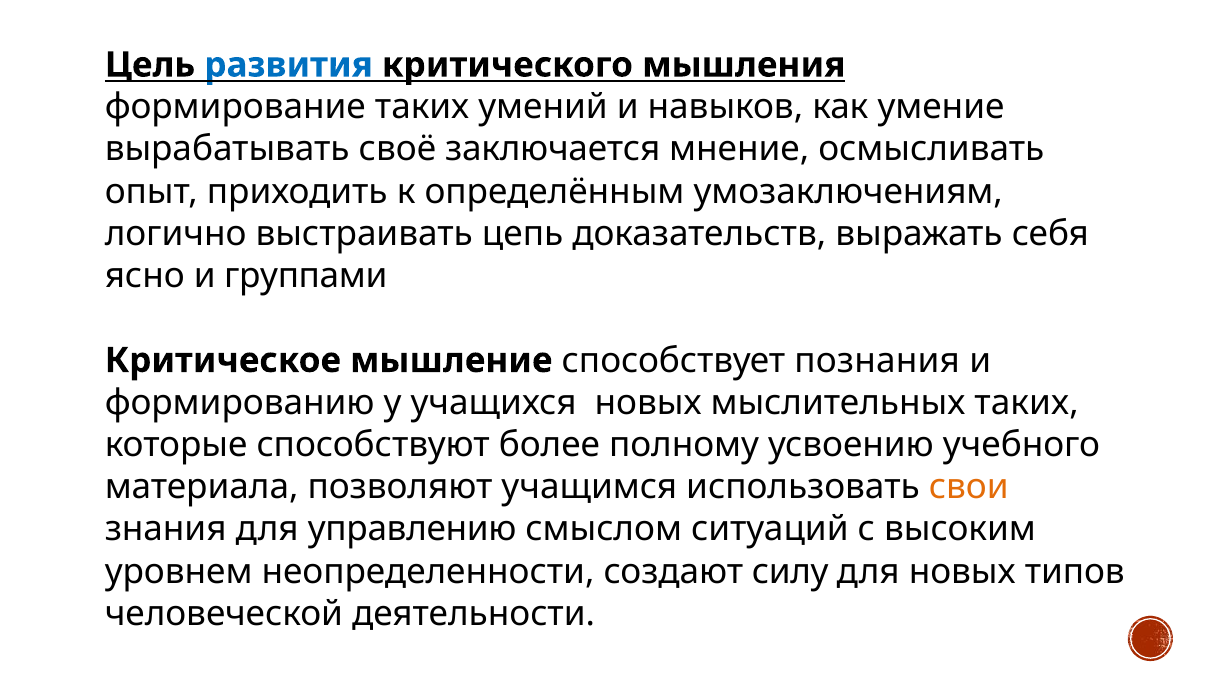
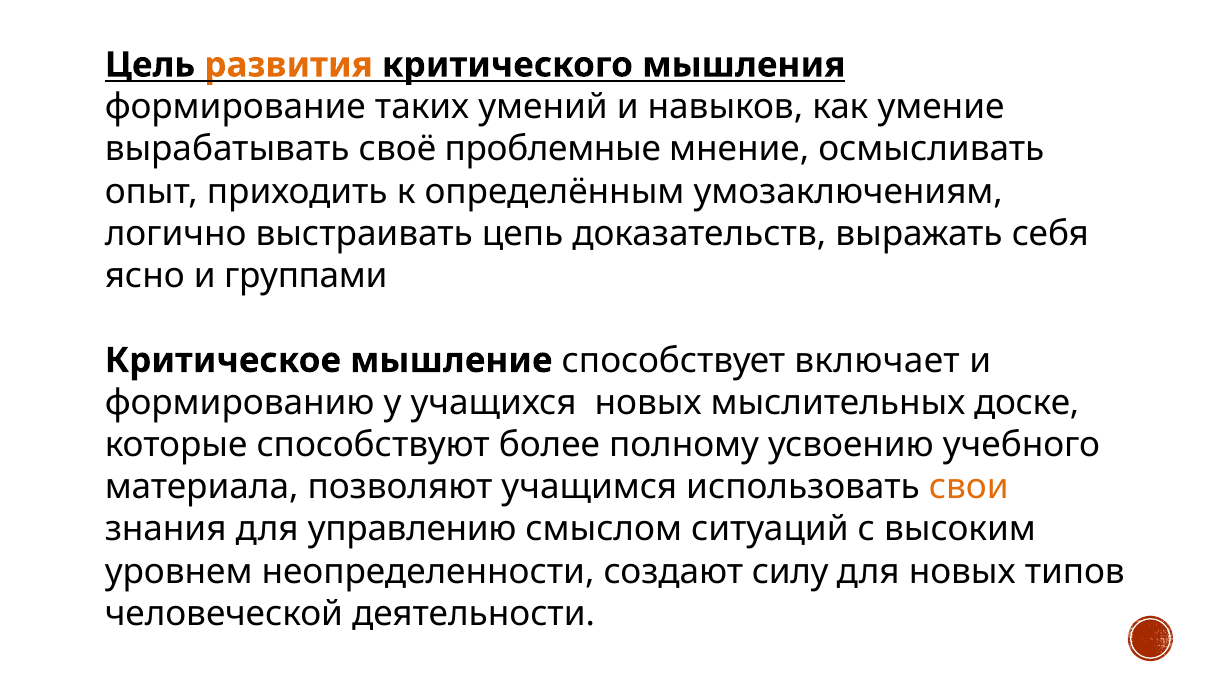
развития colour: blue -> orange
заключается: заключается -> проблемные
познания: познания -> включает
мыслительных таких: таких -> доске
